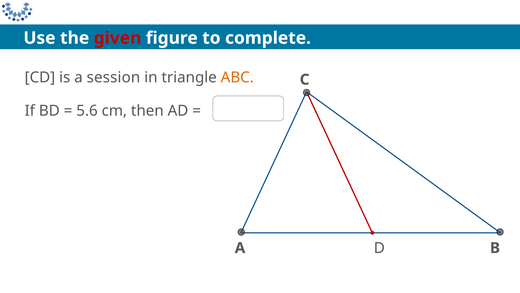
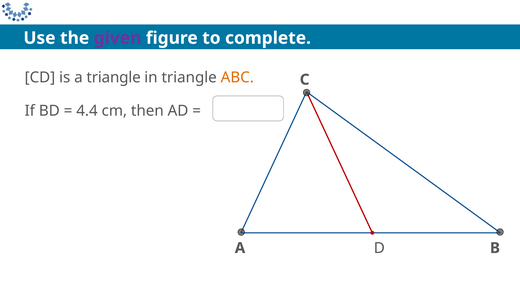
given colour: red -> purple
a session: session -> triangle
5.6: 5.6 -> 4.4
